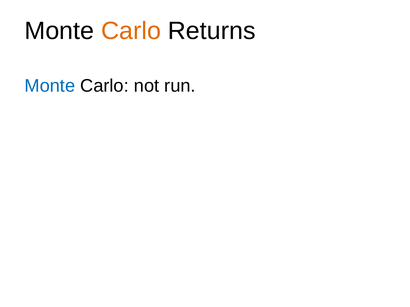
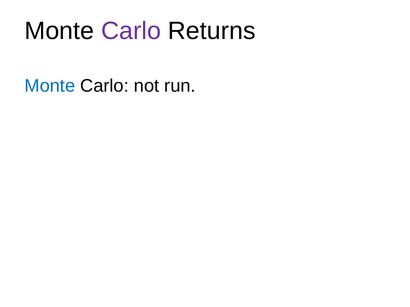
Carlo at (131, 31) colour: orange -> purple
